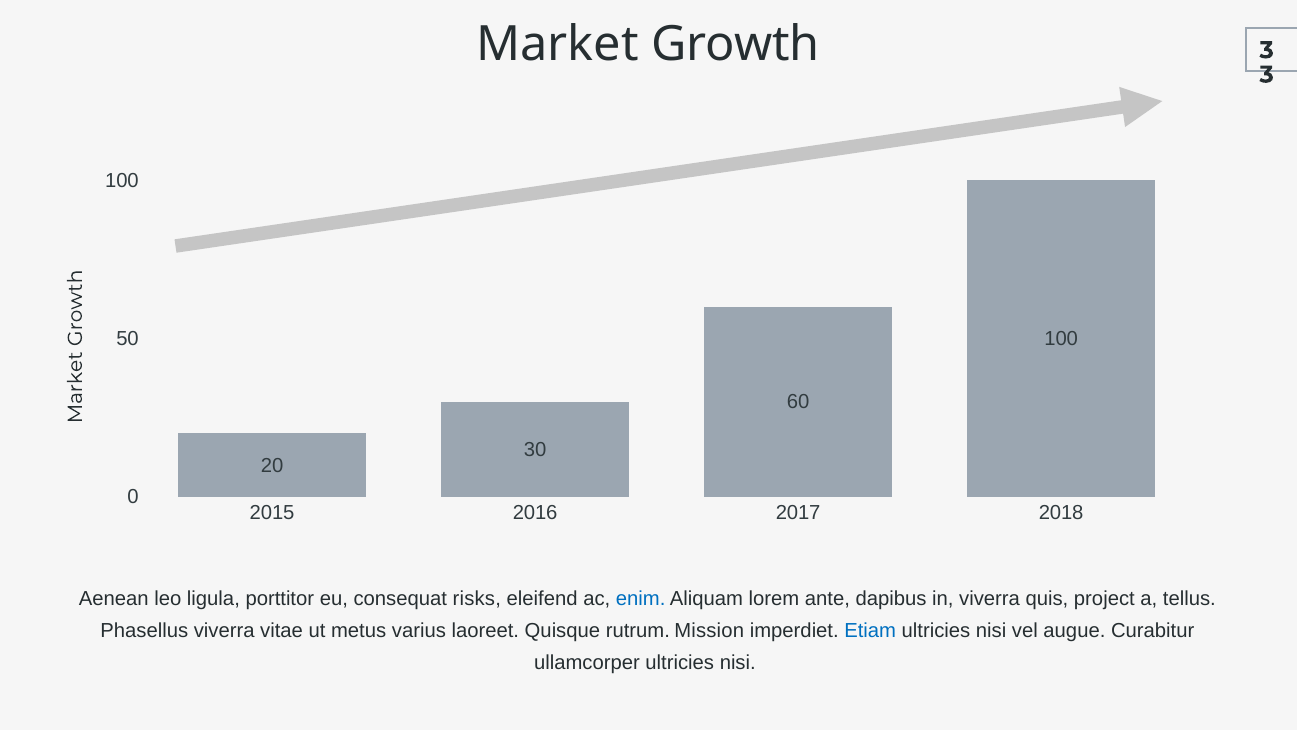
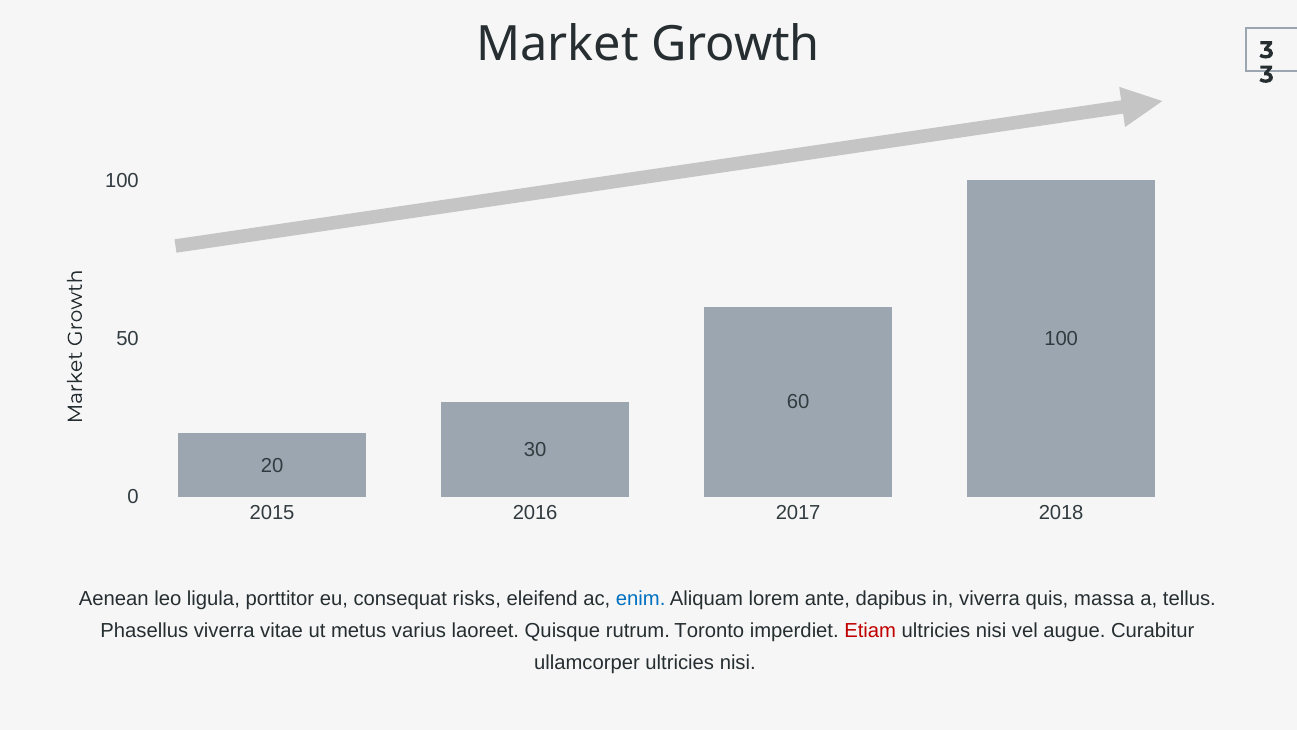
project: project -> massa
Mission: Mission -> Toronto
Etiam colour: blue -> red
